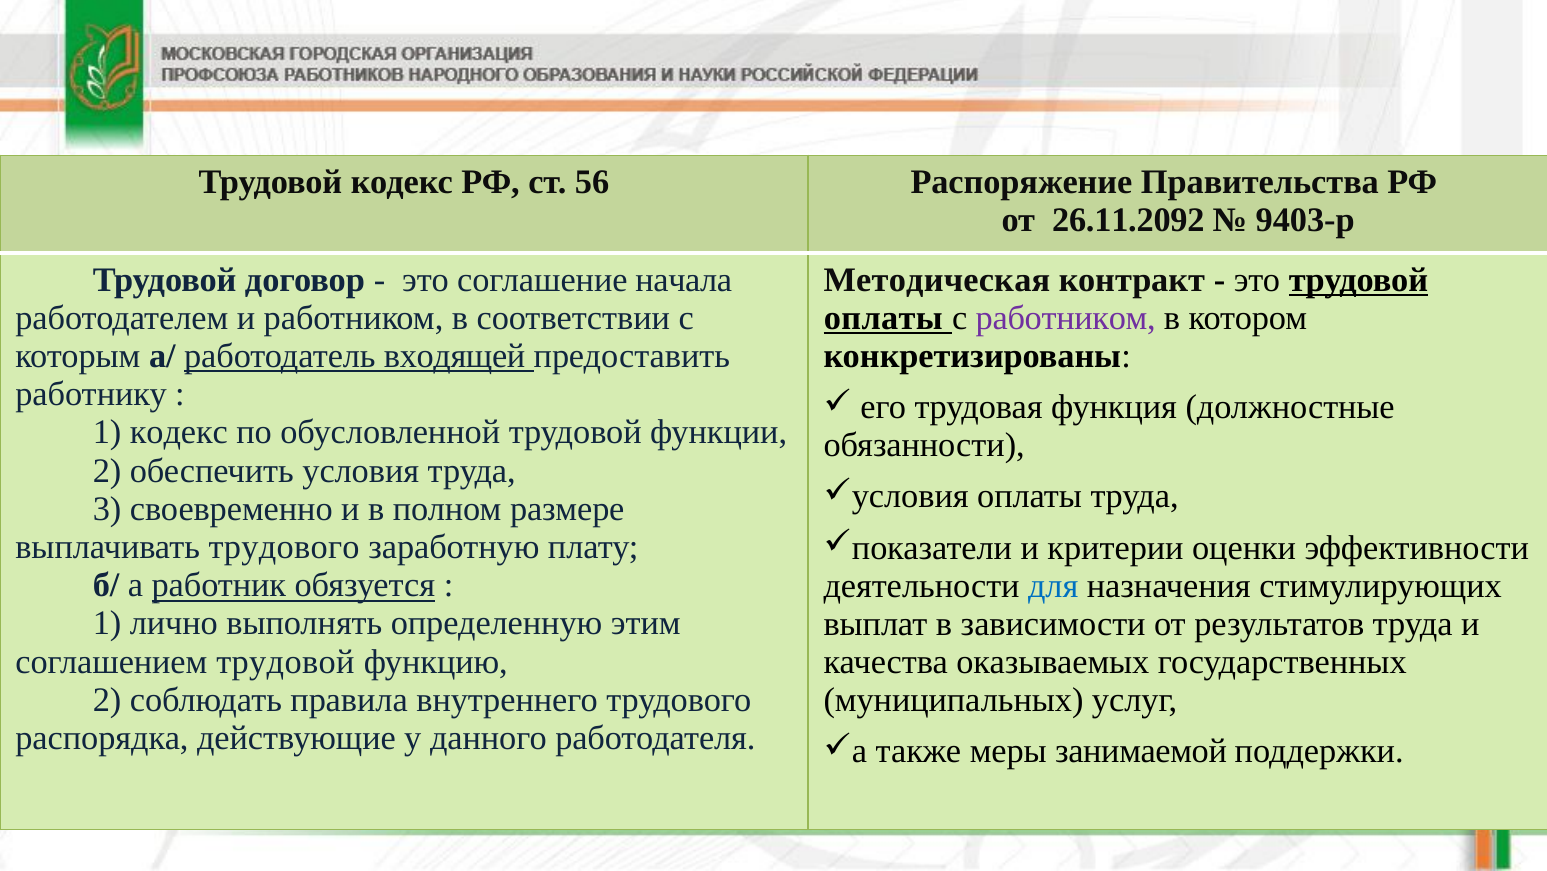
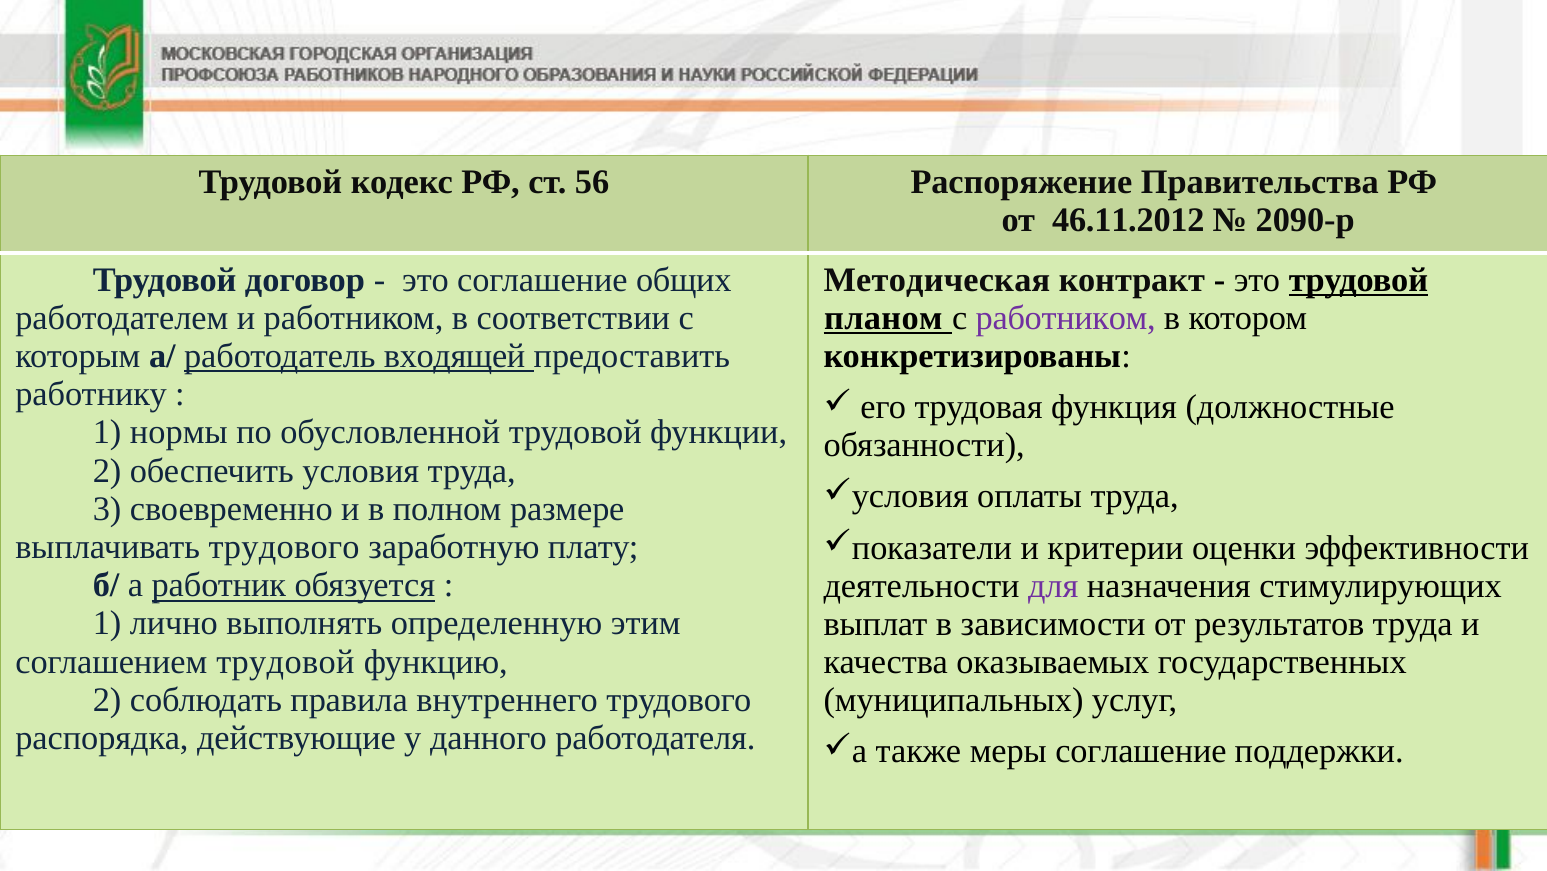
26.11.2092: 26.11.2092 -> 46.11.2012
9403-р: 9403-р -> 2090-р
начала: начала -> общих
оплаты at (883, 318): оплаты -> планом
1 кодекс: кодекс -> нормы
для colour: blue -> purple
меры занимаемой: занимаемой -> соглашение
